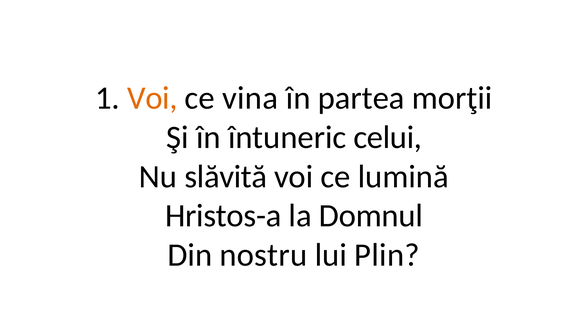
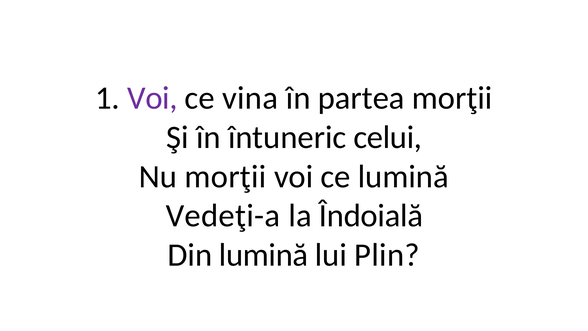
Voi at (152, 98) colour: orange -> purple
Nu slăvită: slăvită -> morţii
Hristos-a: Hristos-a -> Vedeţi-a
Domnul: Domnul -> Îndoială
Din nostru: nostru -> lumină
